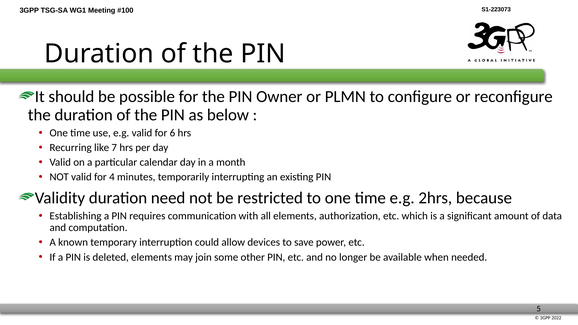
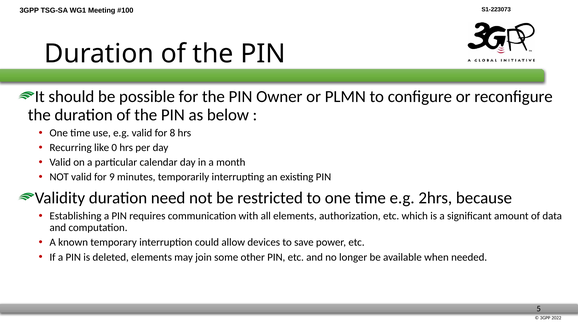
6: 6 -> 8
7: 7 -> 0
4: 4 -> 9
